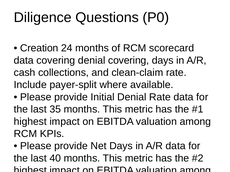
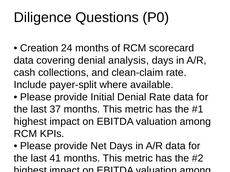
denial covering: covering -> analysis
35: 35 -> 37
40: 40 -> 41
